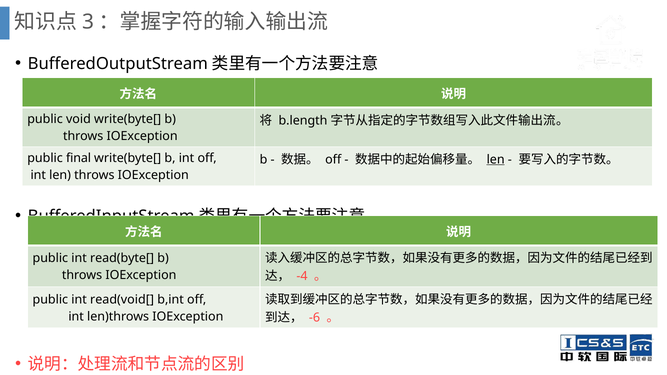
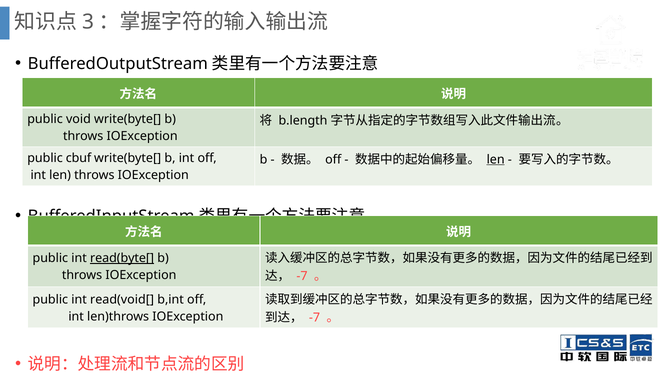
final: final -> cbuf
read(byte[ underline: none -> present
-4 at (302, 276): -4 -> -7
-6 at (314, 318): -6 -> -7
